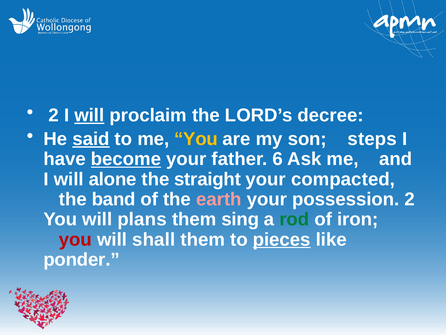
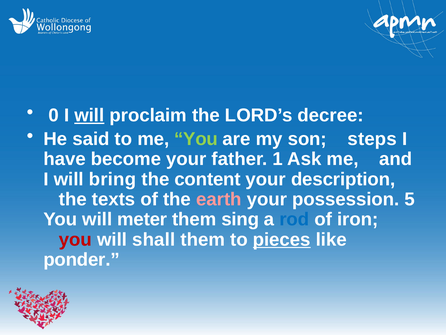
2 at (54, 115): 2 -> 0
said underline: present -> none
You at (196, 139) colour: yellow -> light green
become underline: present -> none
6: 6 -> 1
alone: alone -> bring
straight: straight -> content
compacted: compacted -> description
band: band -> texts
possession 2: 2 -> 5
plans: plans -> meter
rod colour: green -> blue
